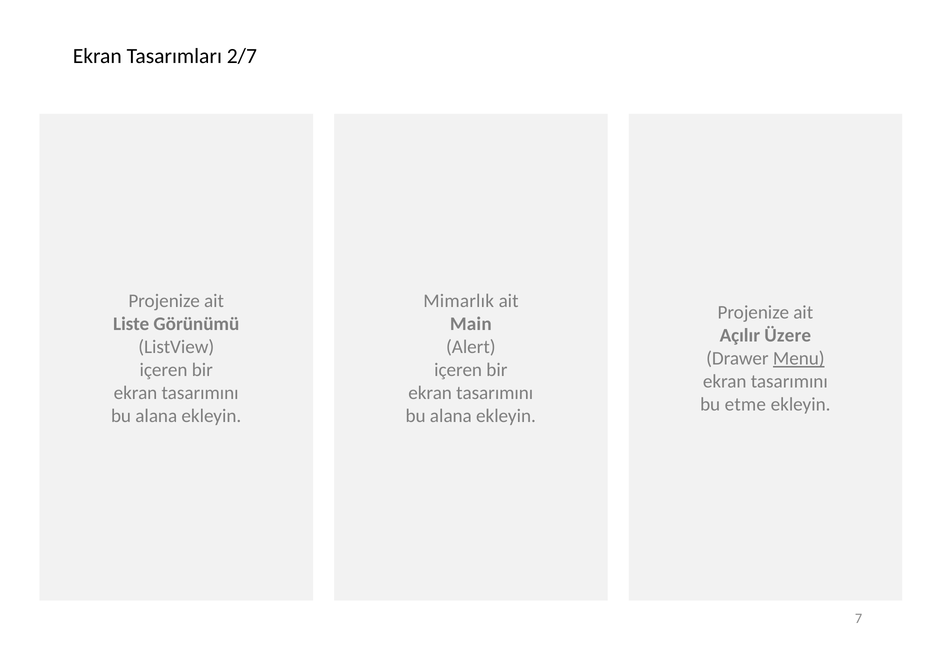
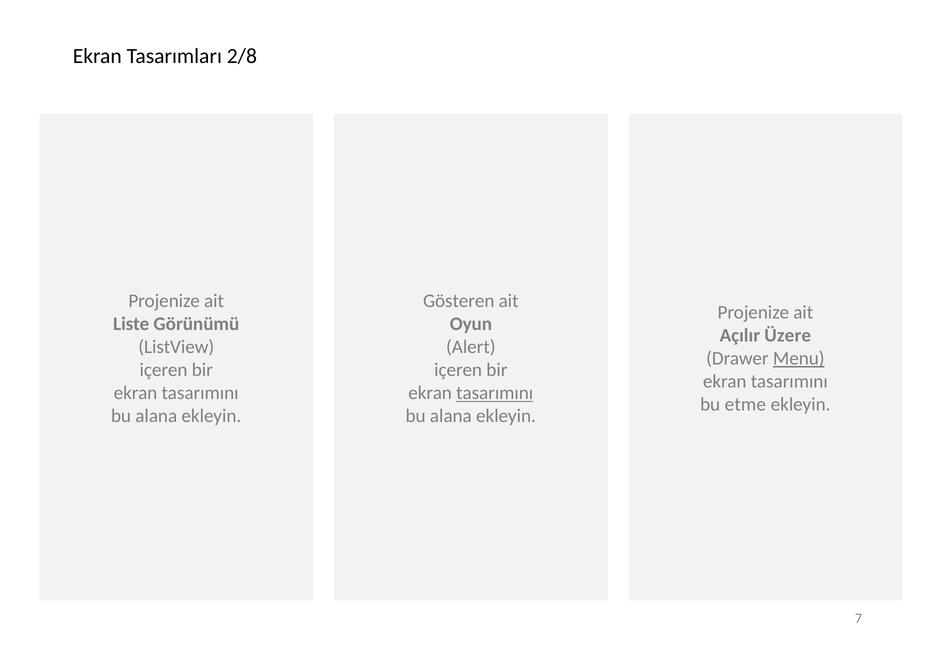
2/7: 2/7 -> 2/8
Mimarlık: Mimarlık -> Gösteren
Main: Main -> Oyun
tasarımını at (495, 393) underline: none -> present
